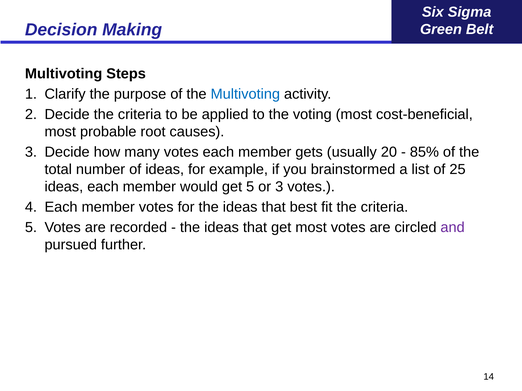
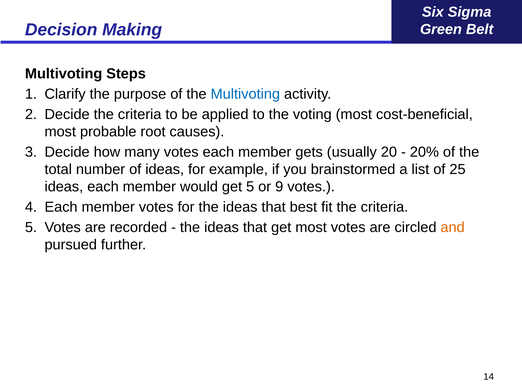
85%: 85% -> 20%
or 3: 3 -> 9
and colour: purple -> orange
